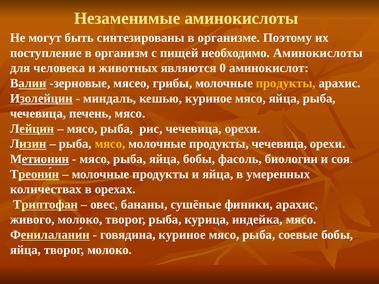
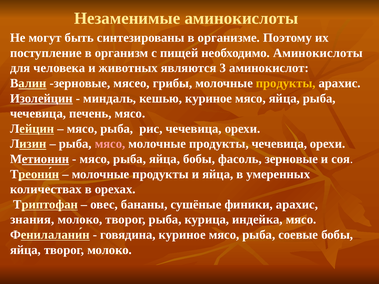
0: 0 -> 3
мясо at (110, 144) colour: yellow -> pink
фасоль биологии: биологии -> зерновые
живого: живого -> знания
